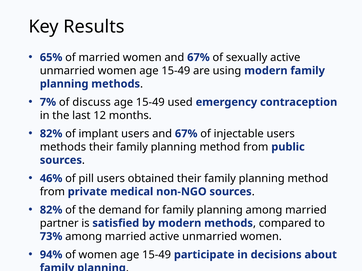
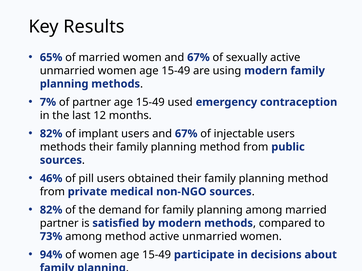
of discuss: discuss -> partner
73% among married: married -> method
